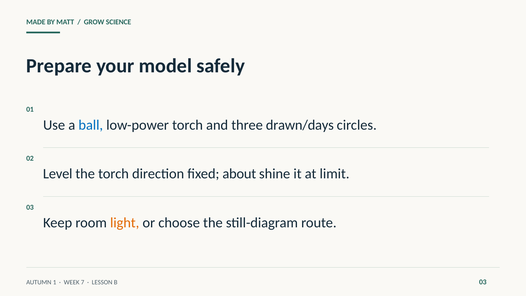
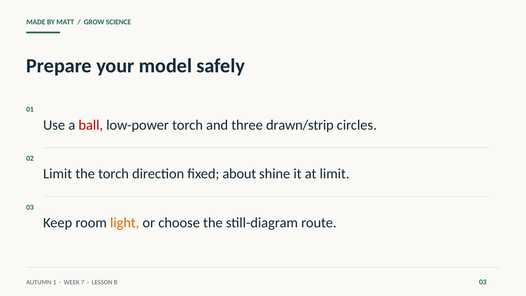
ball colour: blue -> red
drawn/days: drawn/days -> drawn/strip
Level at (58, 174): Level -> Limit
